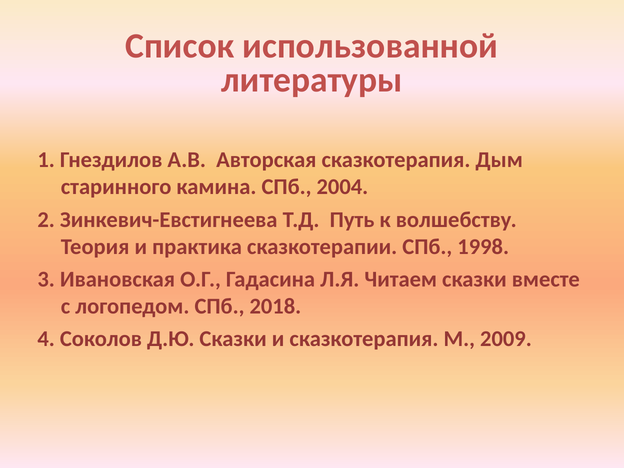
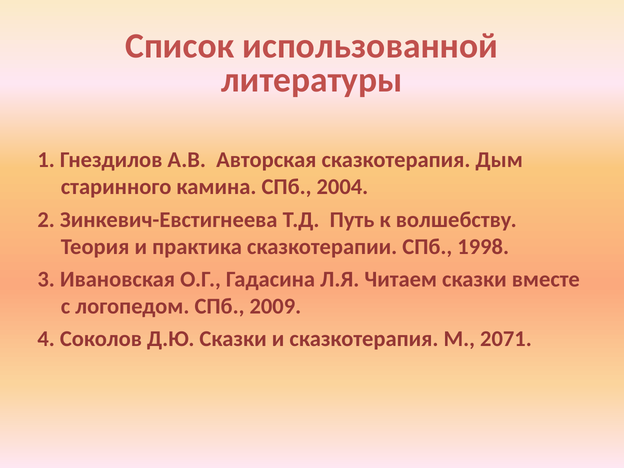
2018: 2018 -> 2009
2009: 2009 -> 2071
